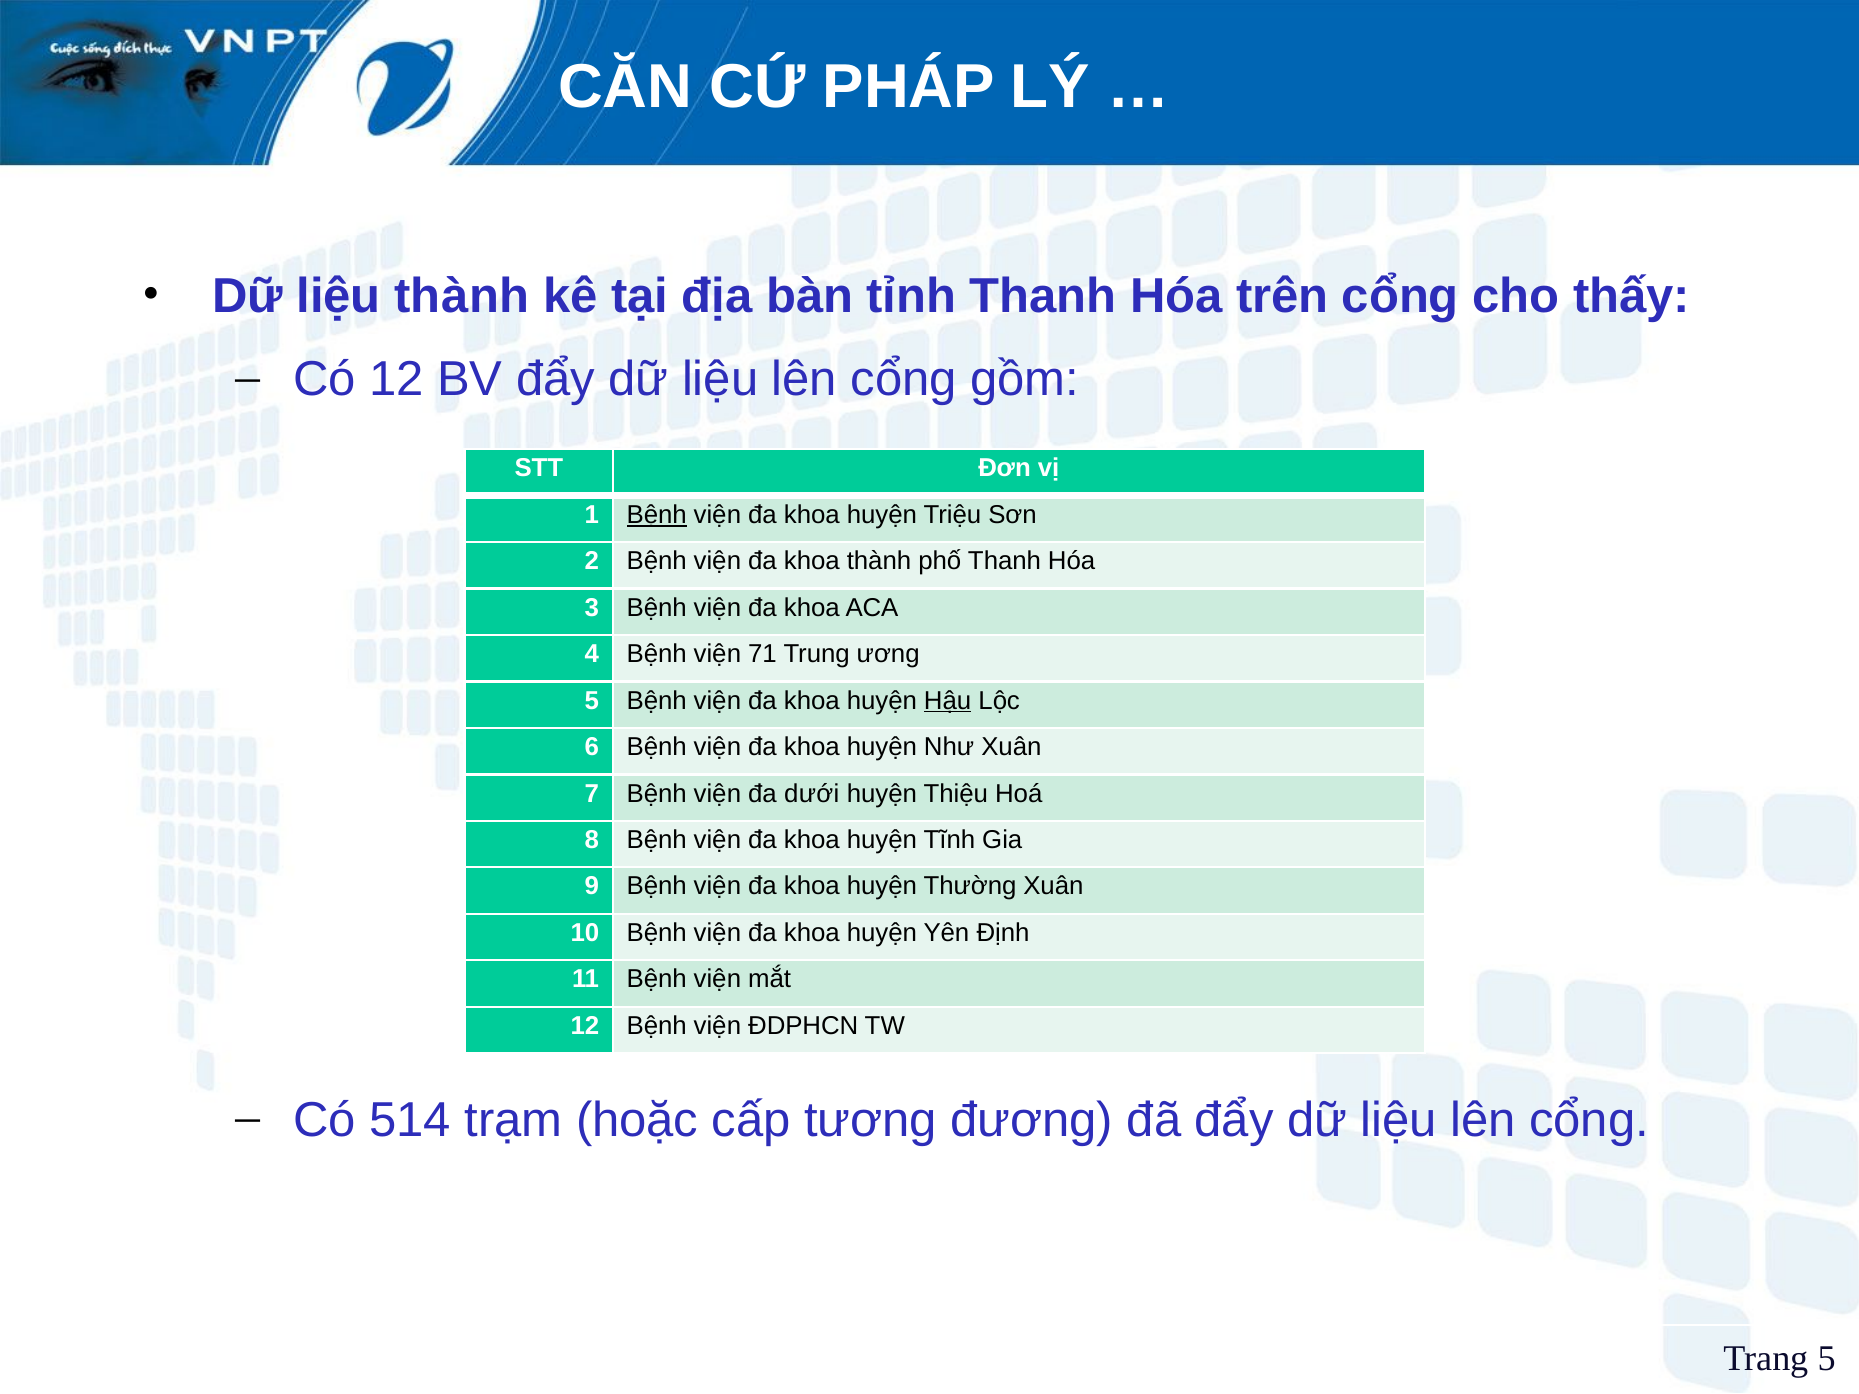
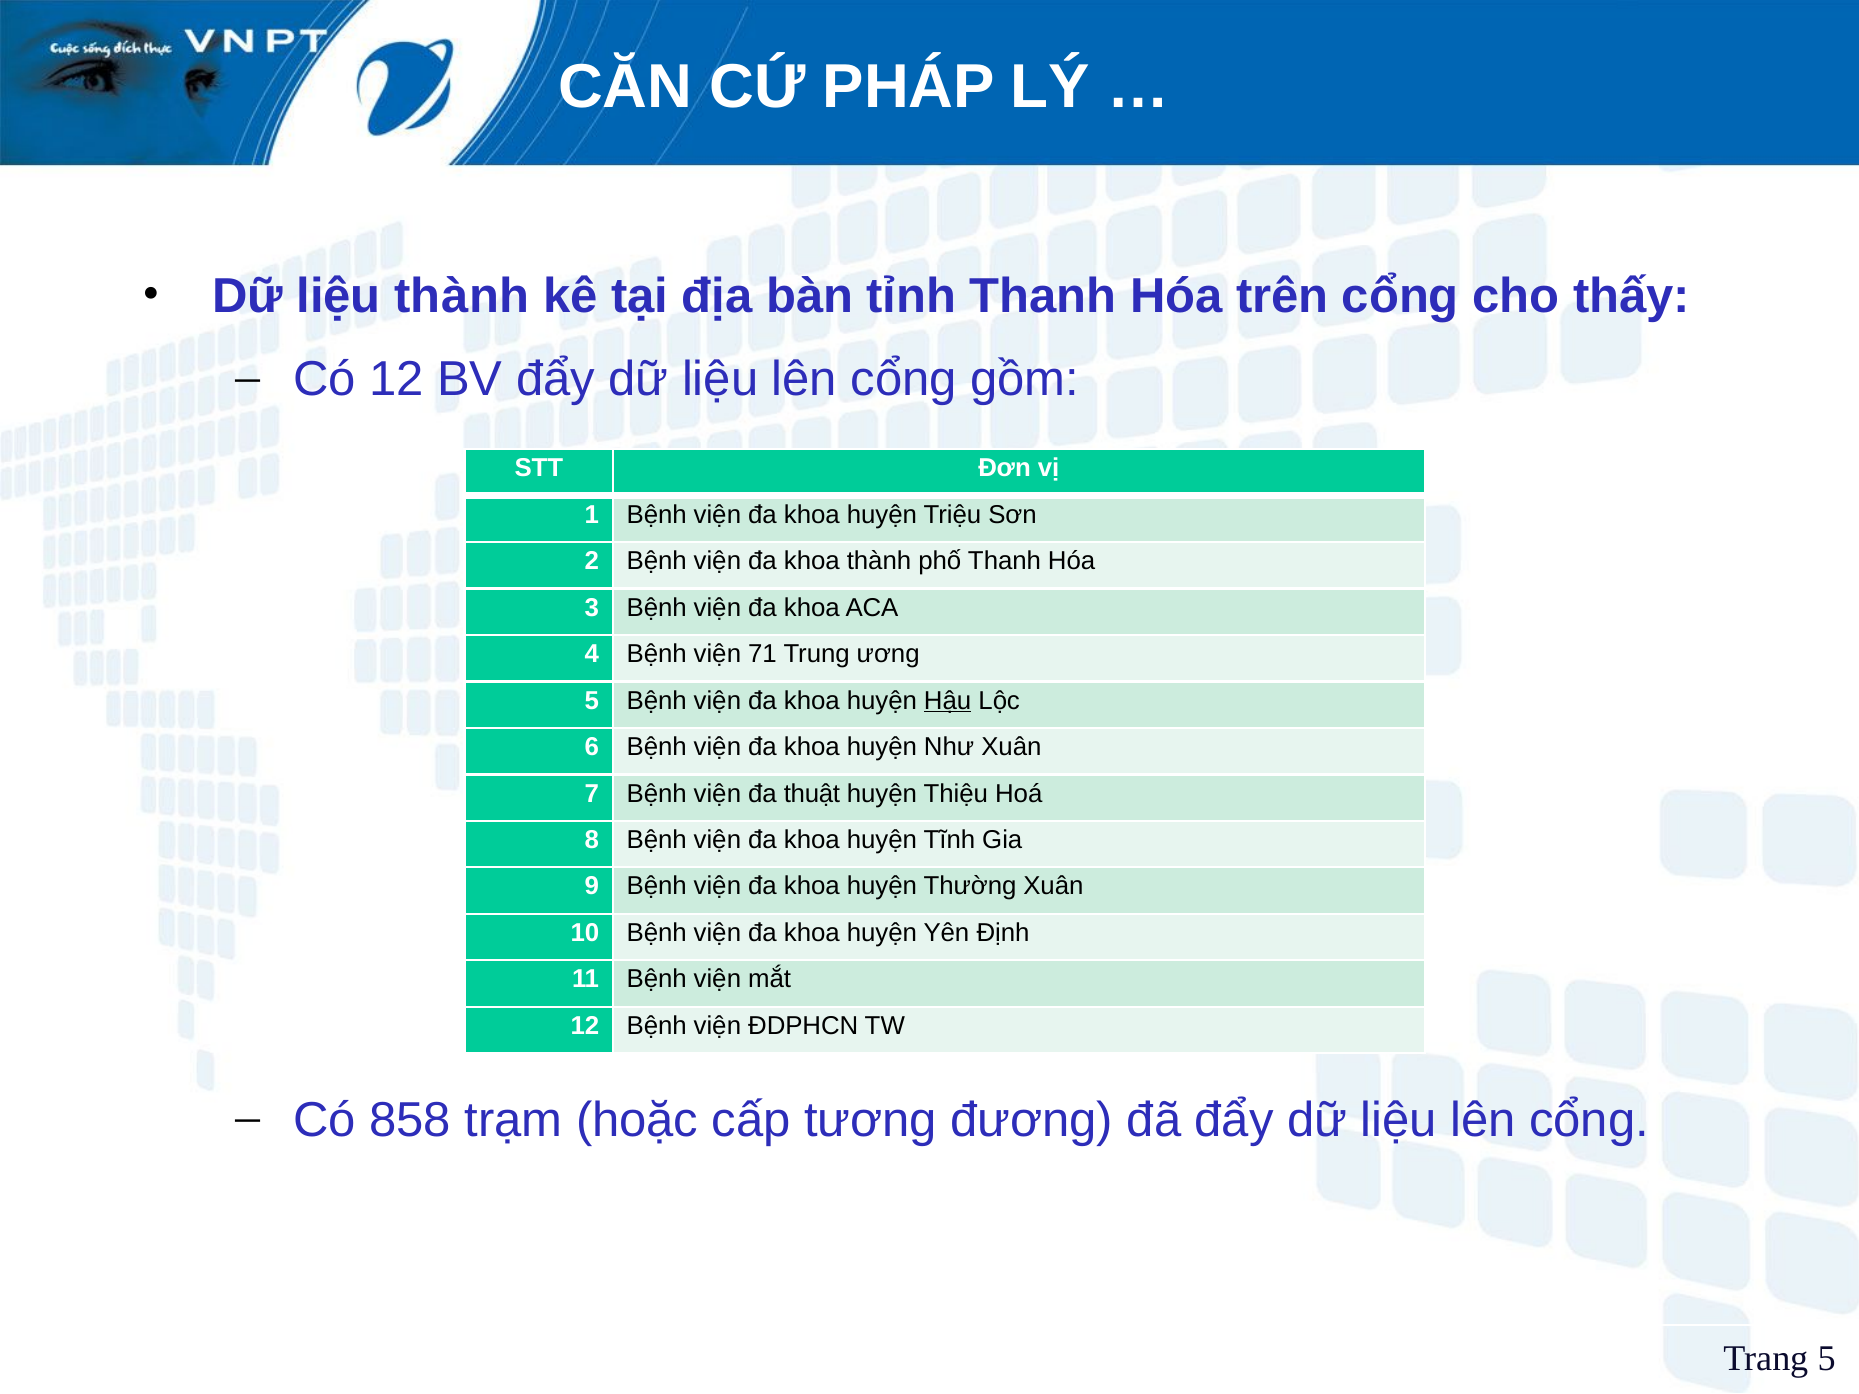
Bệnh at (657, 515) underline: present -> none
dưới: dưới -> thuật
514: 514 -> 858
